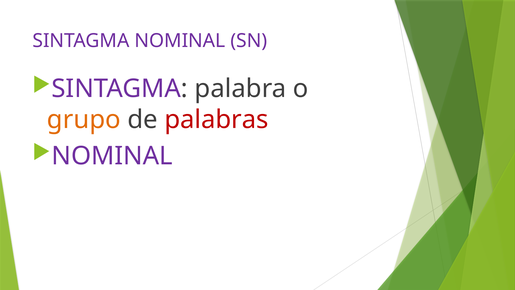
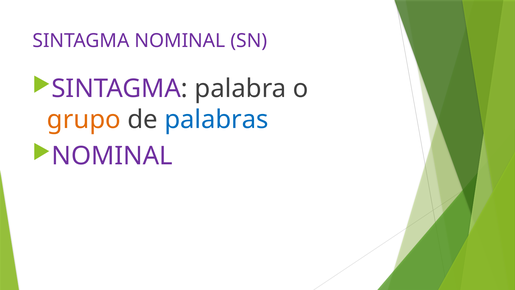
palabras colour: red -> blue
